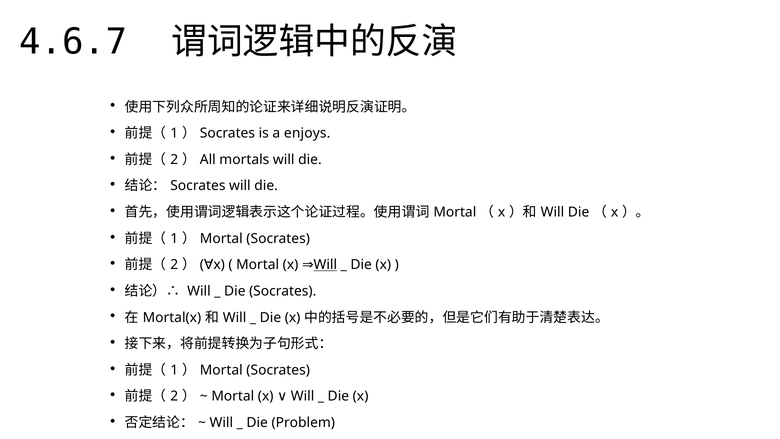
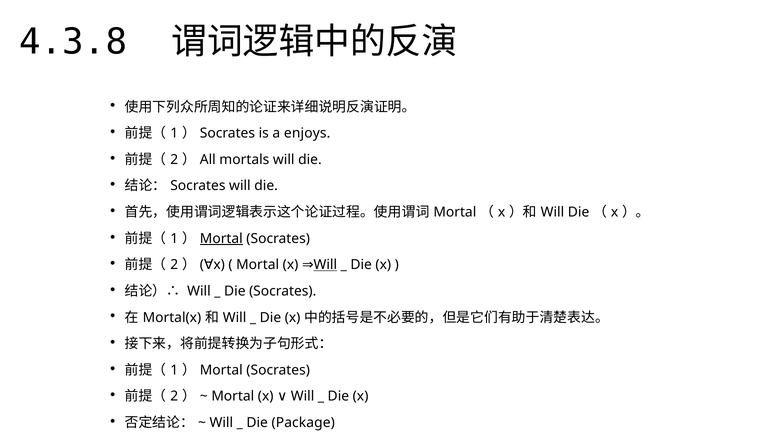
4.6.7: 4.6.7 -> 4.3.8
Mortal at (221, 238) underline: none -> present
Problem: Problem -> Package
